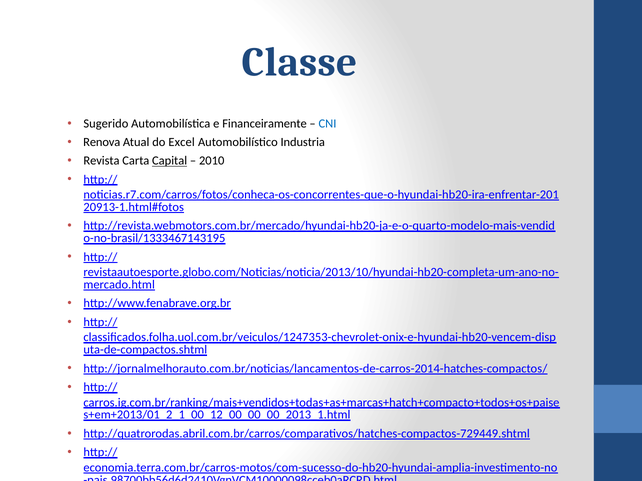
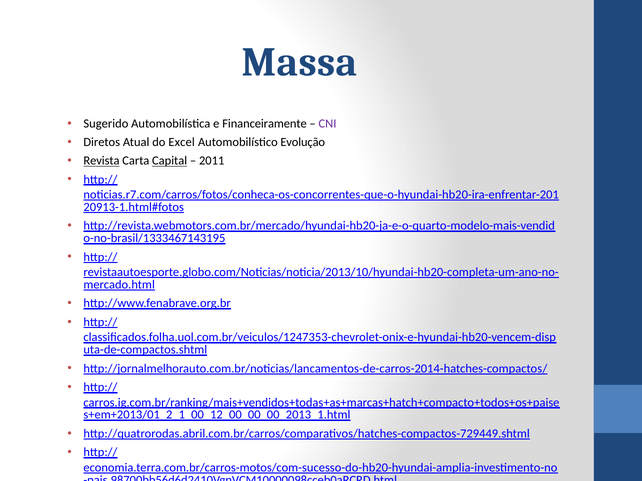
Classe: Classe -> Massa
CNI colour: blue -> purple
Renova: Renova -> Diretos
Industria: Industria -> Evolução
Revista underline: none -> present
2010: 2010 -> 2011
